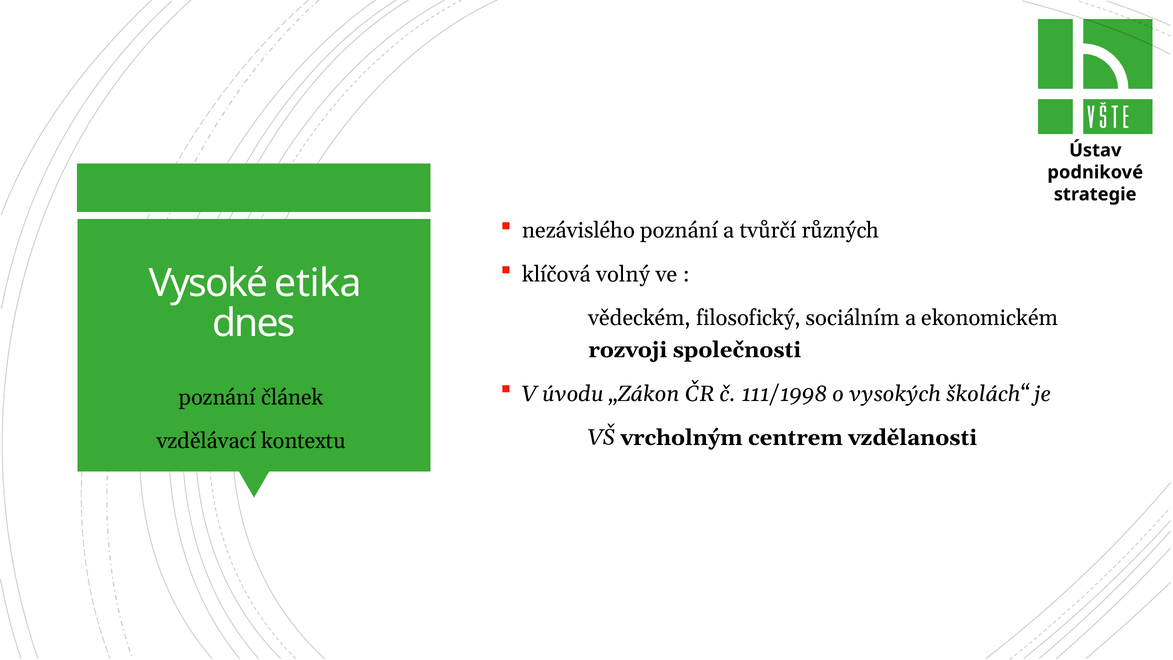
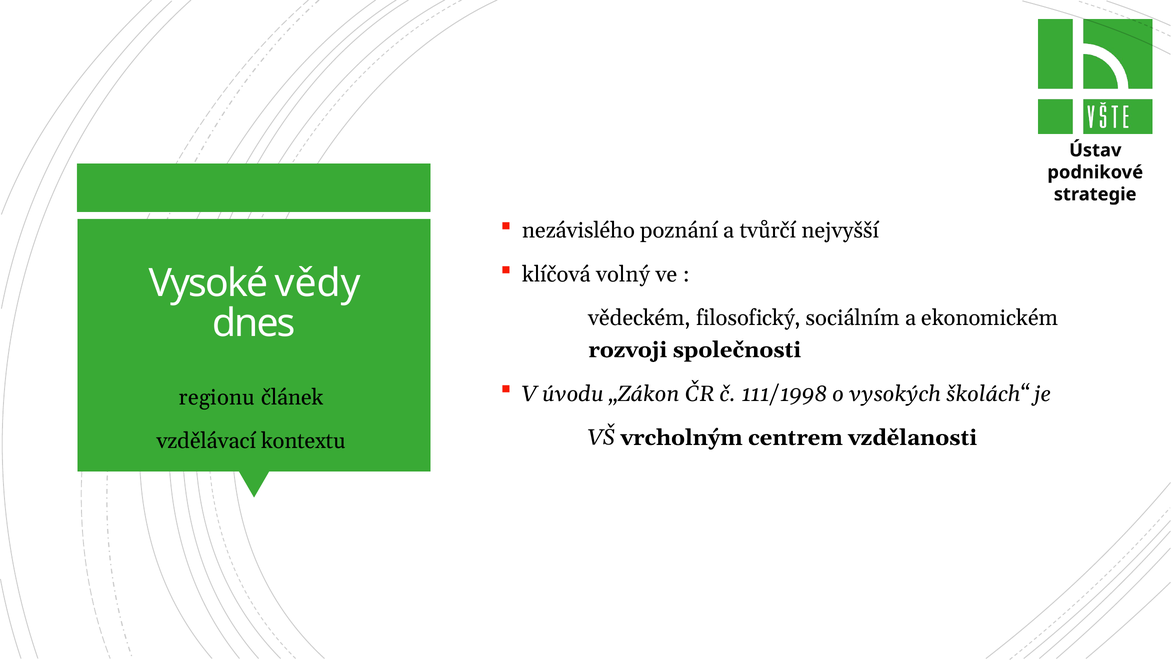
různých: různých -> nejvyšší
etika: etika -> vědy
poznání at (217, 397): poznání -> regionu
